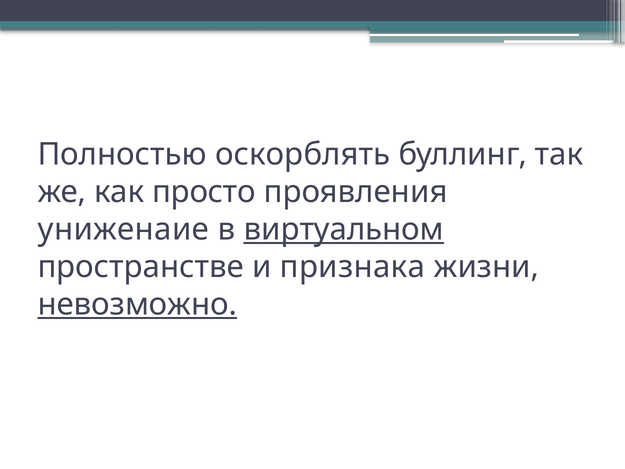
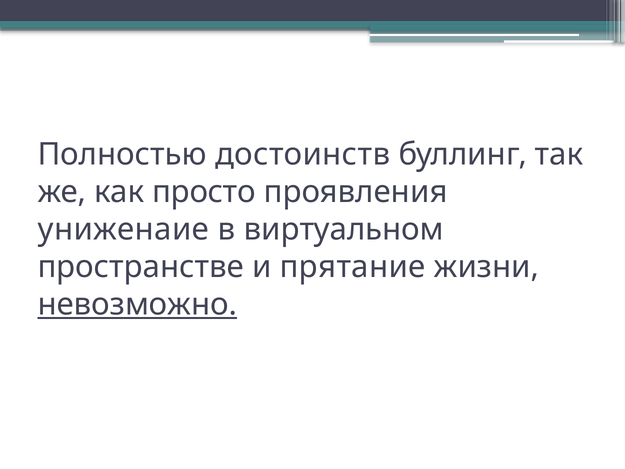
оскорблять: оскорблять -> достоинств
виртуальном underline: present -> none
признака: признака -> прятание
